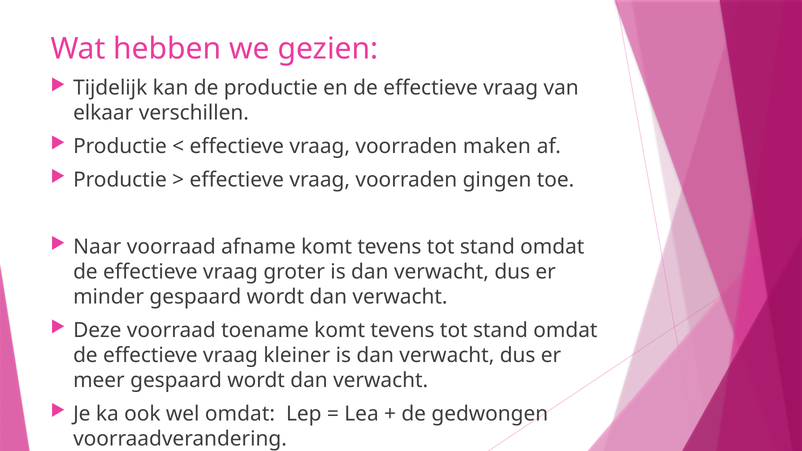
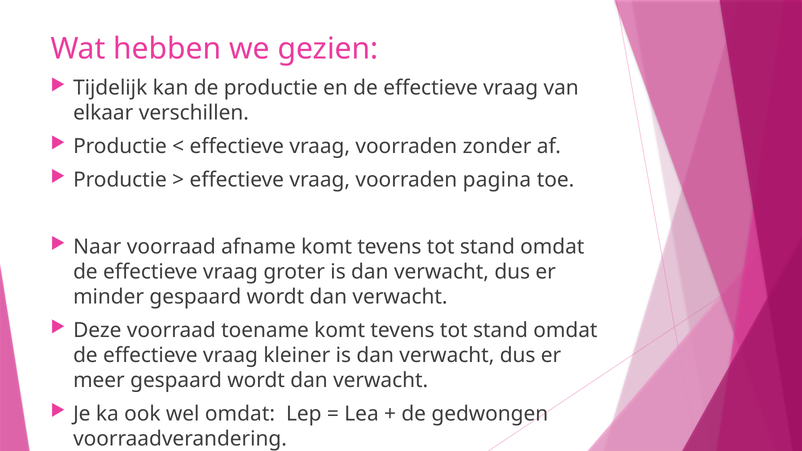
maken: maken -> zonder
gingen: gingen -> pagina
